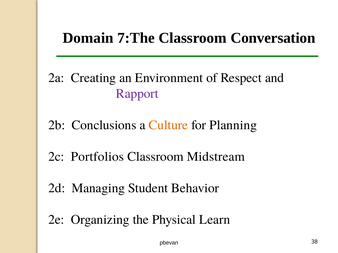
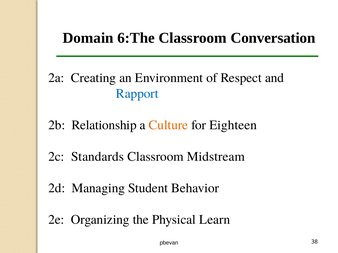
7:The: 7:The -> 6:The
Rapport colour: purple -> blue
Conclusions: Conclusions -> Relationship
Planning: Planning -> Eighteen
Portfolios: Portfolios -> Standards
